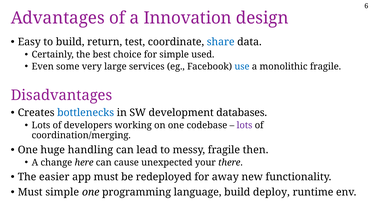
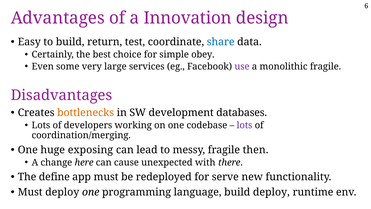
used: used -> obey
use colour: blue -> purple
bottlenecks colour: blue -> orange
handling: handling -> exposing
your: your -> with
easier: easier -> define
away: away -> serve
Must simple: simple -> deploy
